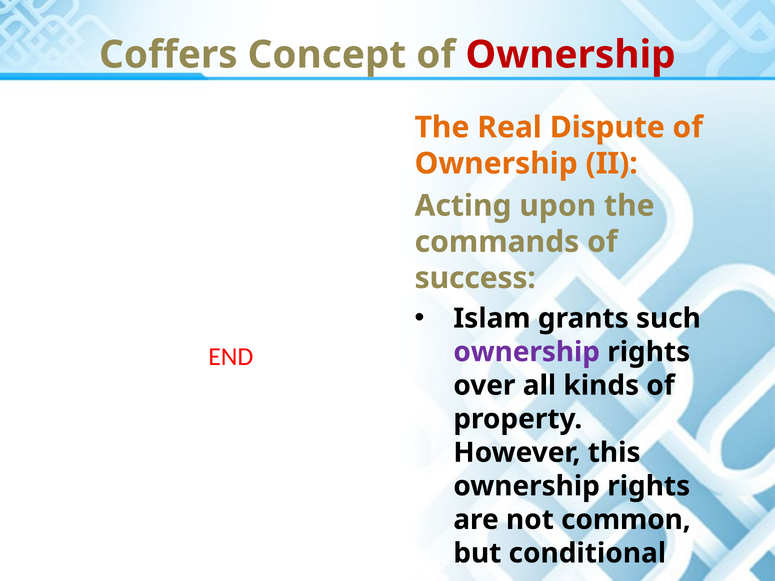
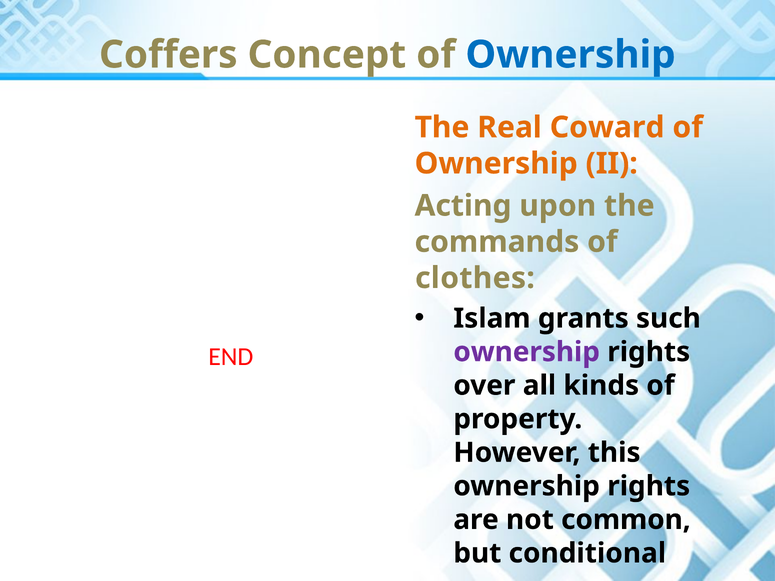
Ownership at (571, 55) colour: red -> blue
Dispute: Dispute -> Coward
success: success -> clothes
